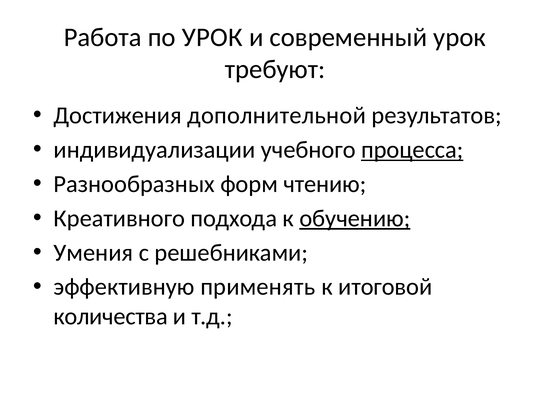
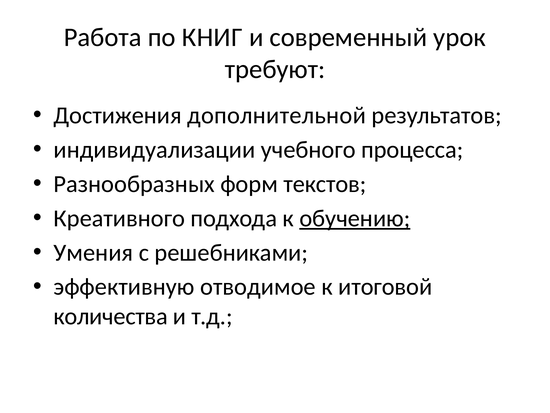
по УРОК: УРОК -> КНИГ
процесса underline: present -> none
чтению: чтению -> текстов
применять: применять -> отводимое
